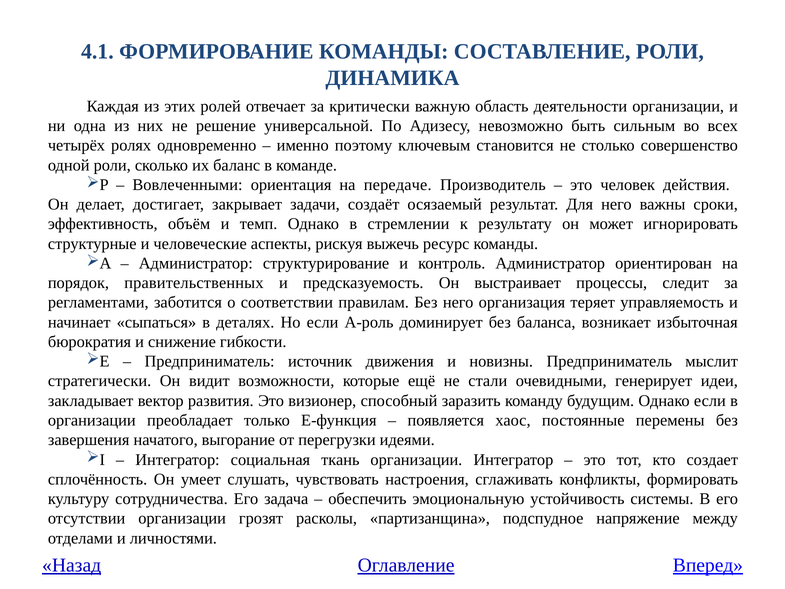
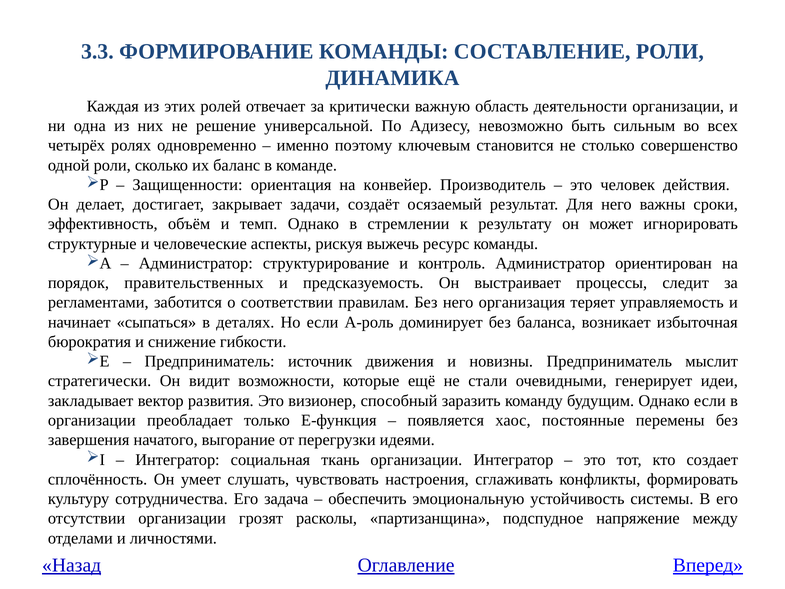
4.1: 4.1 -> 3.3
Вовлеченными: Вовлеченными -> Защищенности
передаче: передаче -> конвейер
